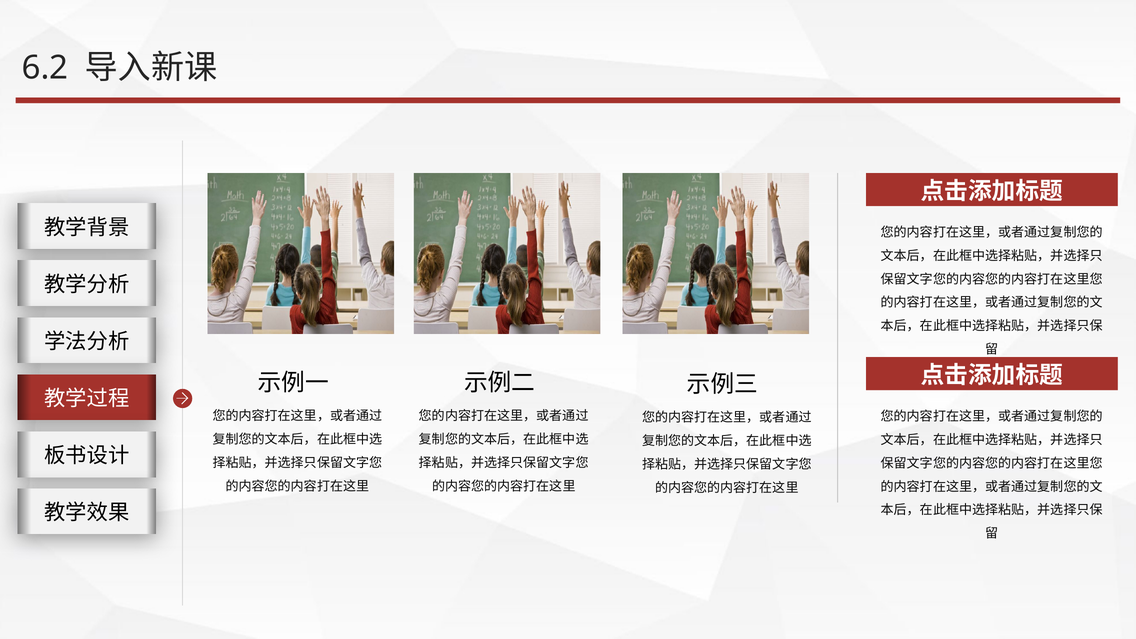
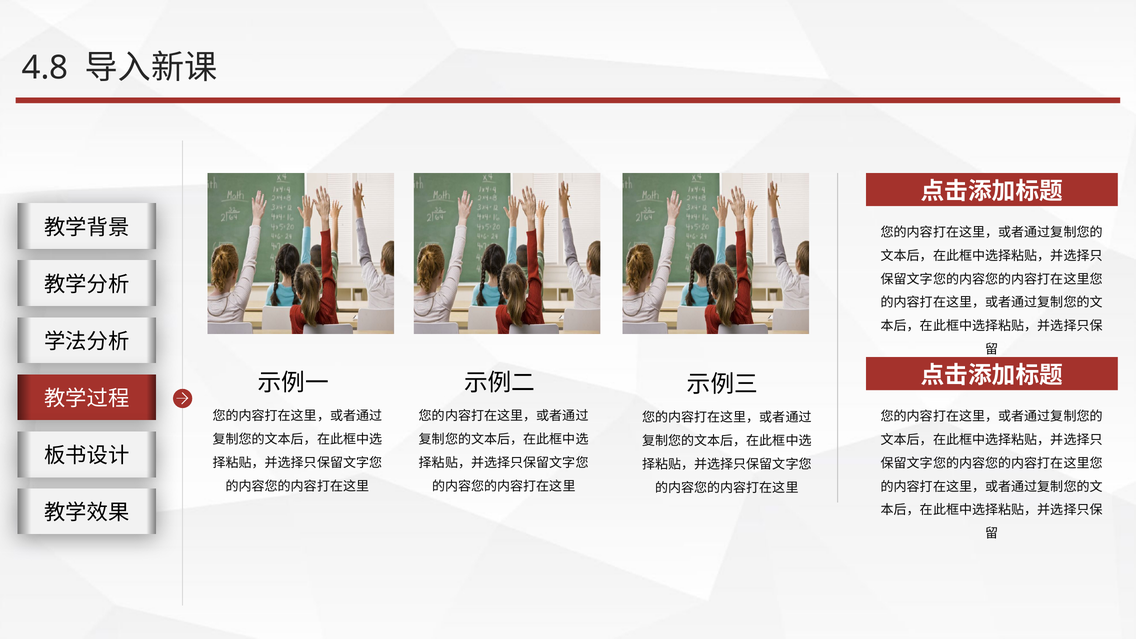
6.2: 6.2 -> 4.8
